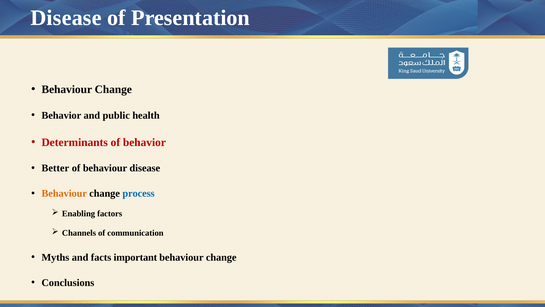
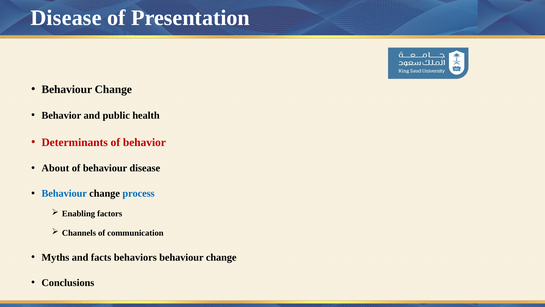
Better: Better -> About
Behaviour at (64, 193) colour: orange -> blue
important: important -> behaviors
